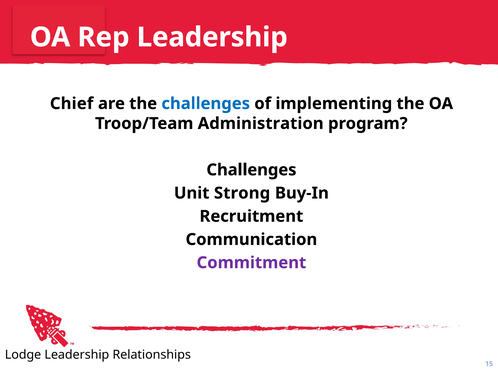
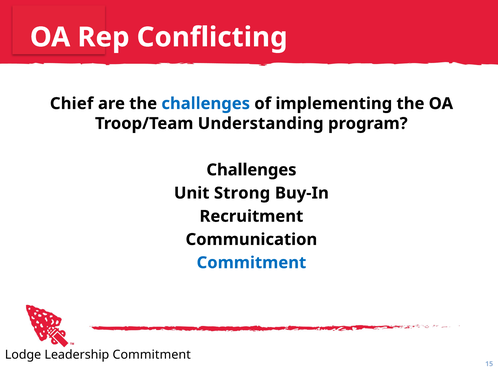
Rep Leadership: Leadership -> Conflicting
Administration: Administration -> Understanding
Commitment at (251, 263) colour: purple -> blue
Leadership Relationships: Relationships -> Commitment
